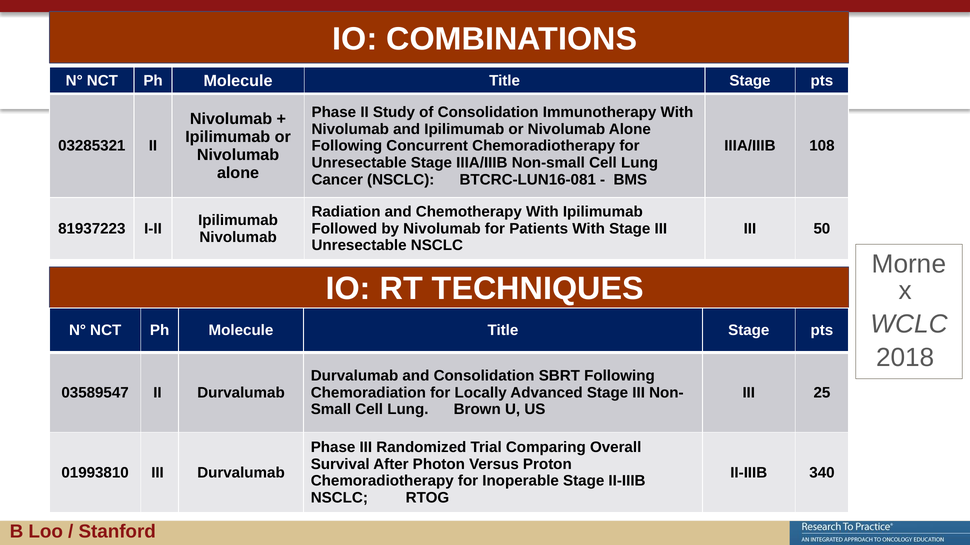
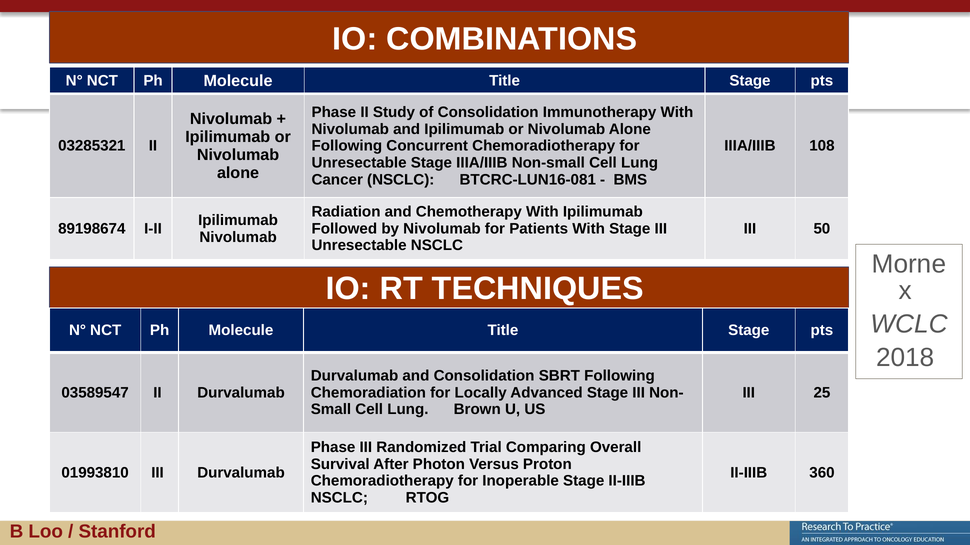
81937223: 81937223 -> 89198674
340: 340 -> 360
